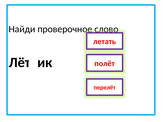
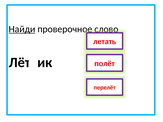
Найди underline: none -> present
